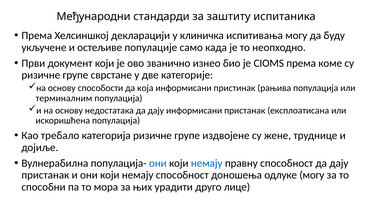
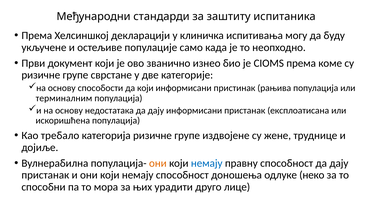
да која: која -> који
они at (158, 163) colour: blue -> orange
одлуке могу: могу -> неко
